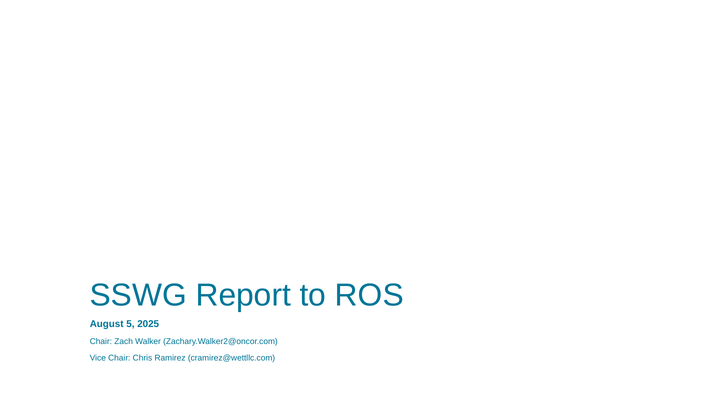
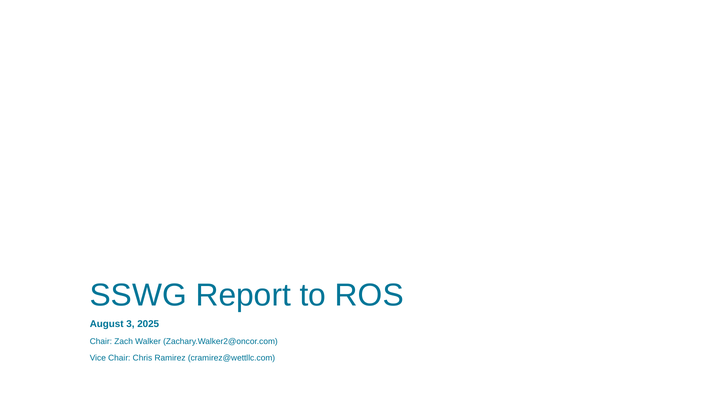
5: 5 -> 3
